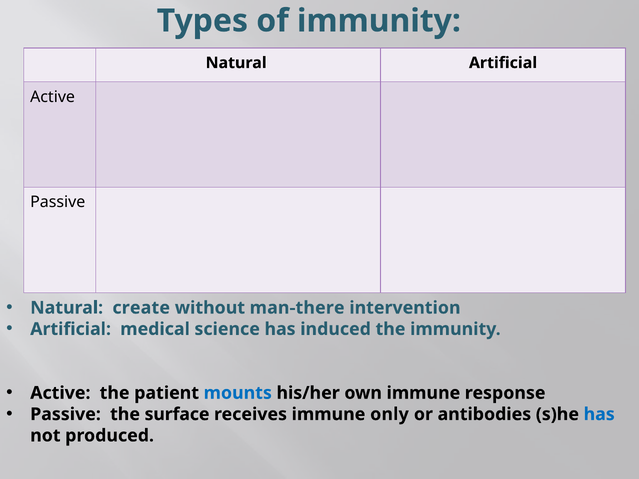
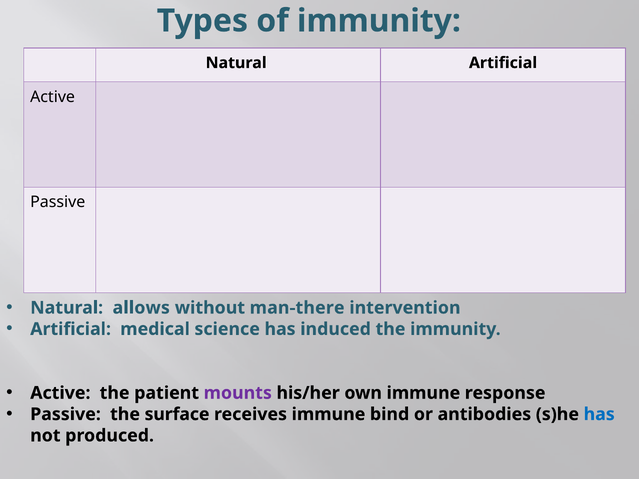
create: create -> allows
mounts colour: blue -> purple
only: only -> bind
